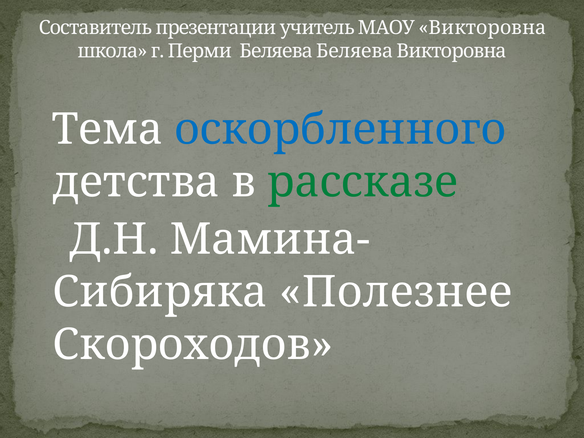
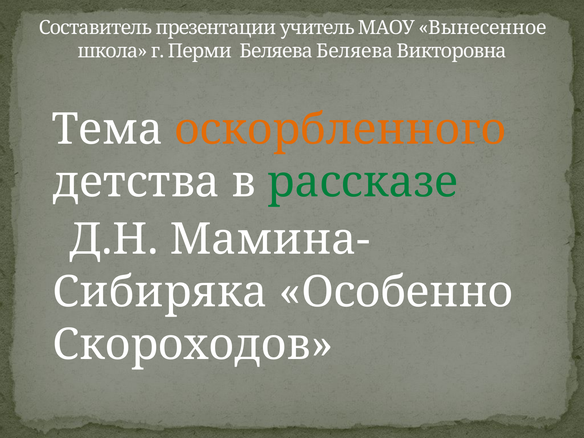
МАОУ Викторовна: Викторовна -> Вынесенное
оскорбленного colour: blue -> orange
Полезнее: Полезнее -> Особенно
